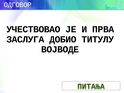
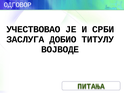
ПРВА: ПРВА -> СРБИ
